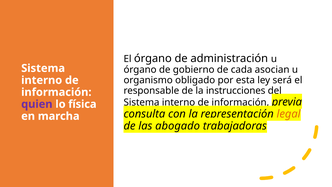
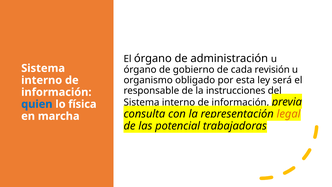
asocian: asocian -> revisión
quien colour: purple -> blue
abogado: abogado -> potencial
